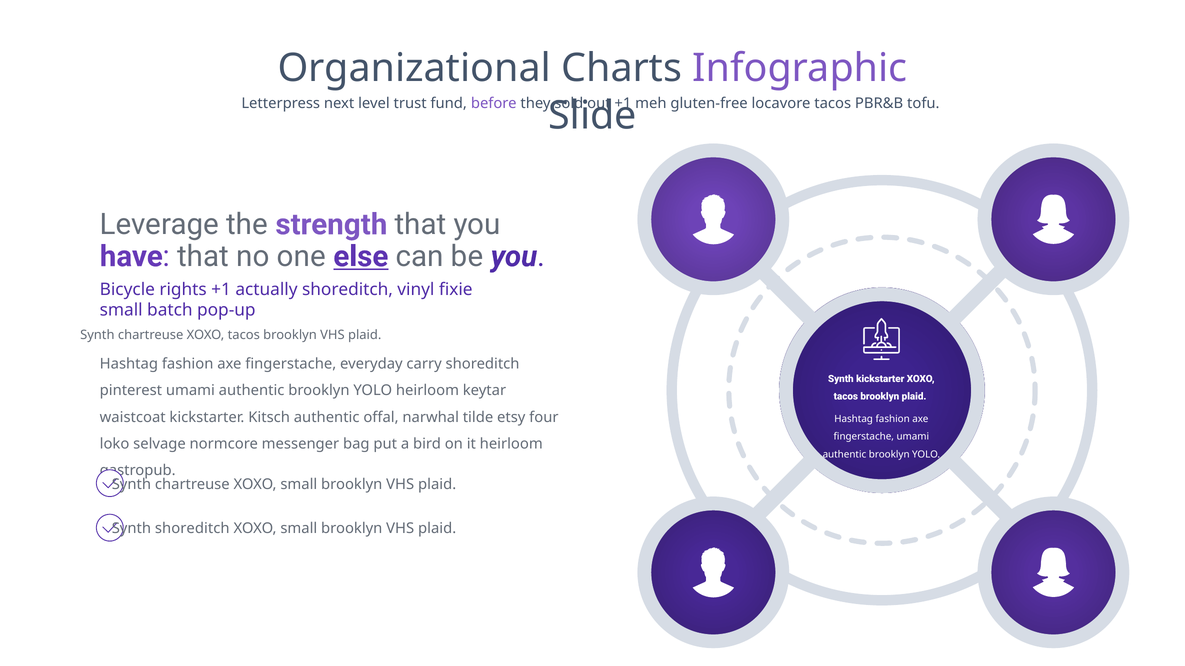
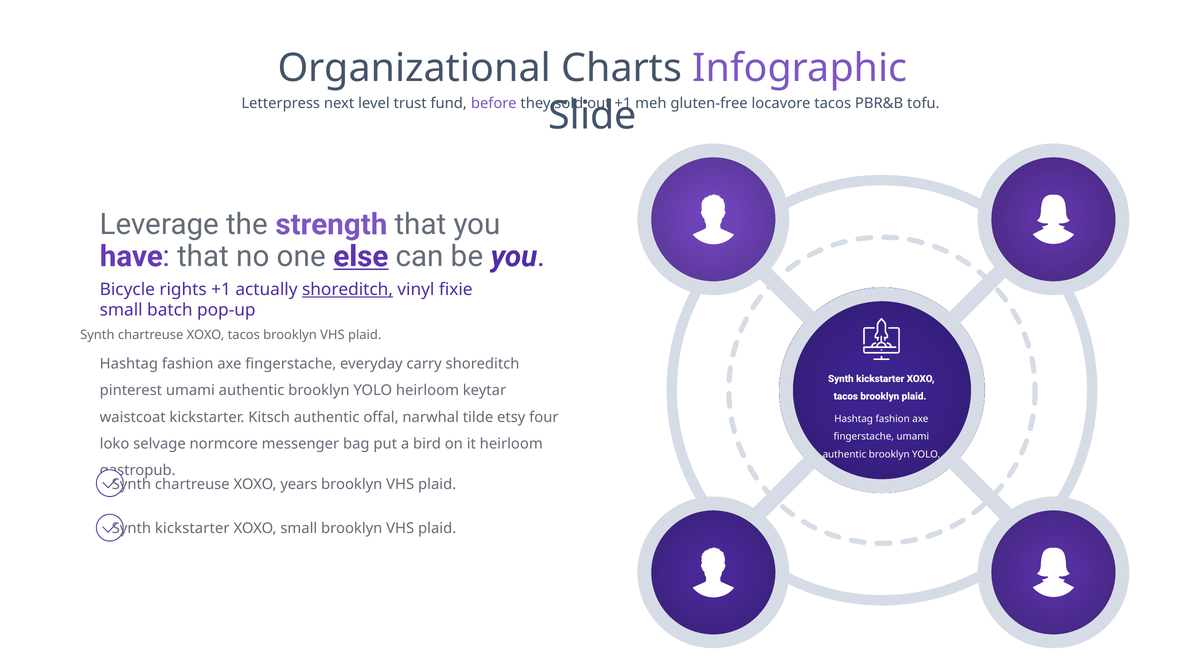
shoreditch at (348, 290) underline: none -> present
chartreuse XOXO small: small -> years
shoreditch at (192, 529): shoreditch -> kickstarter
